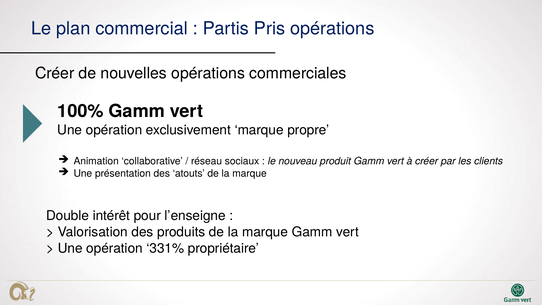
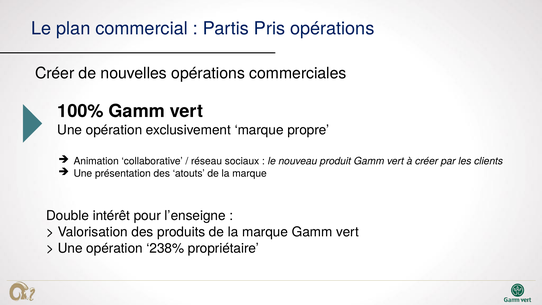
331%: 331% -> 238%
